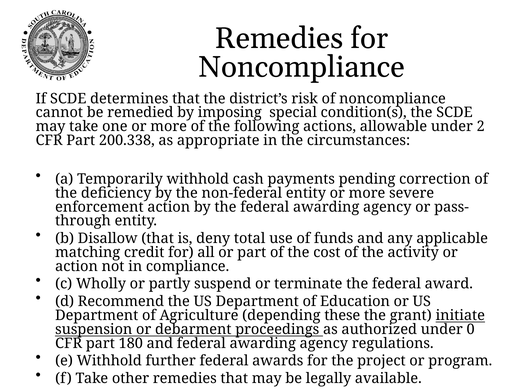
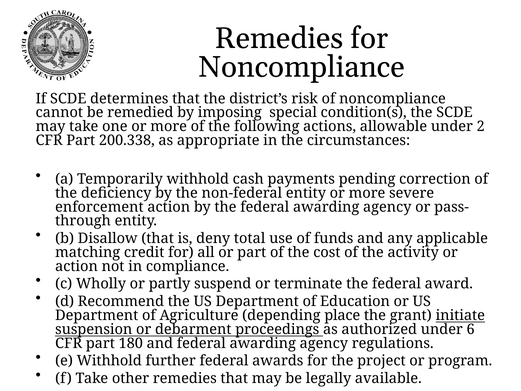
these: these -> place
0: 0 -> 6
